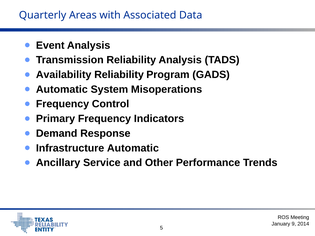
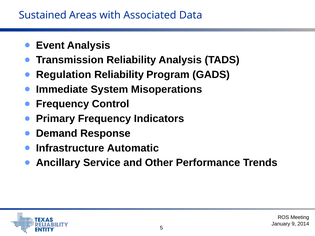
Quarterly: Quarterly -> Sustained
Availability: Availability -> Regulation
Automatic at (62, 89): Automatic -> Immediate
